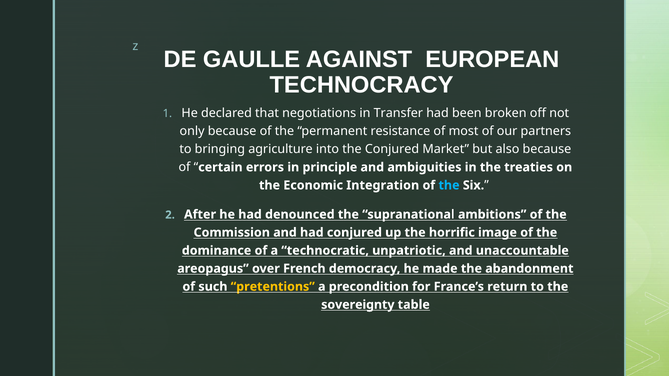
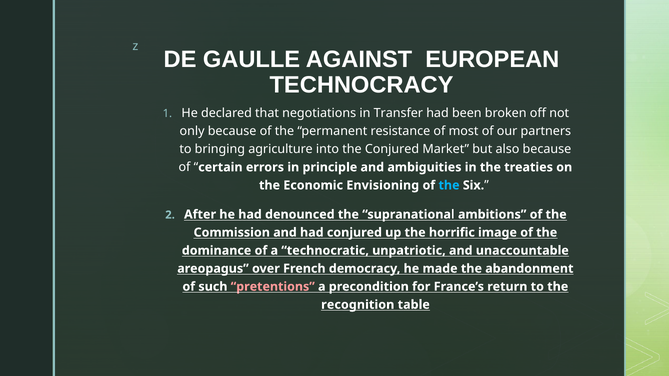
Integration: Integration -> Envisioning
pretentions colour: yellow -> pink
sovereignty: sovereignty -> recognition
